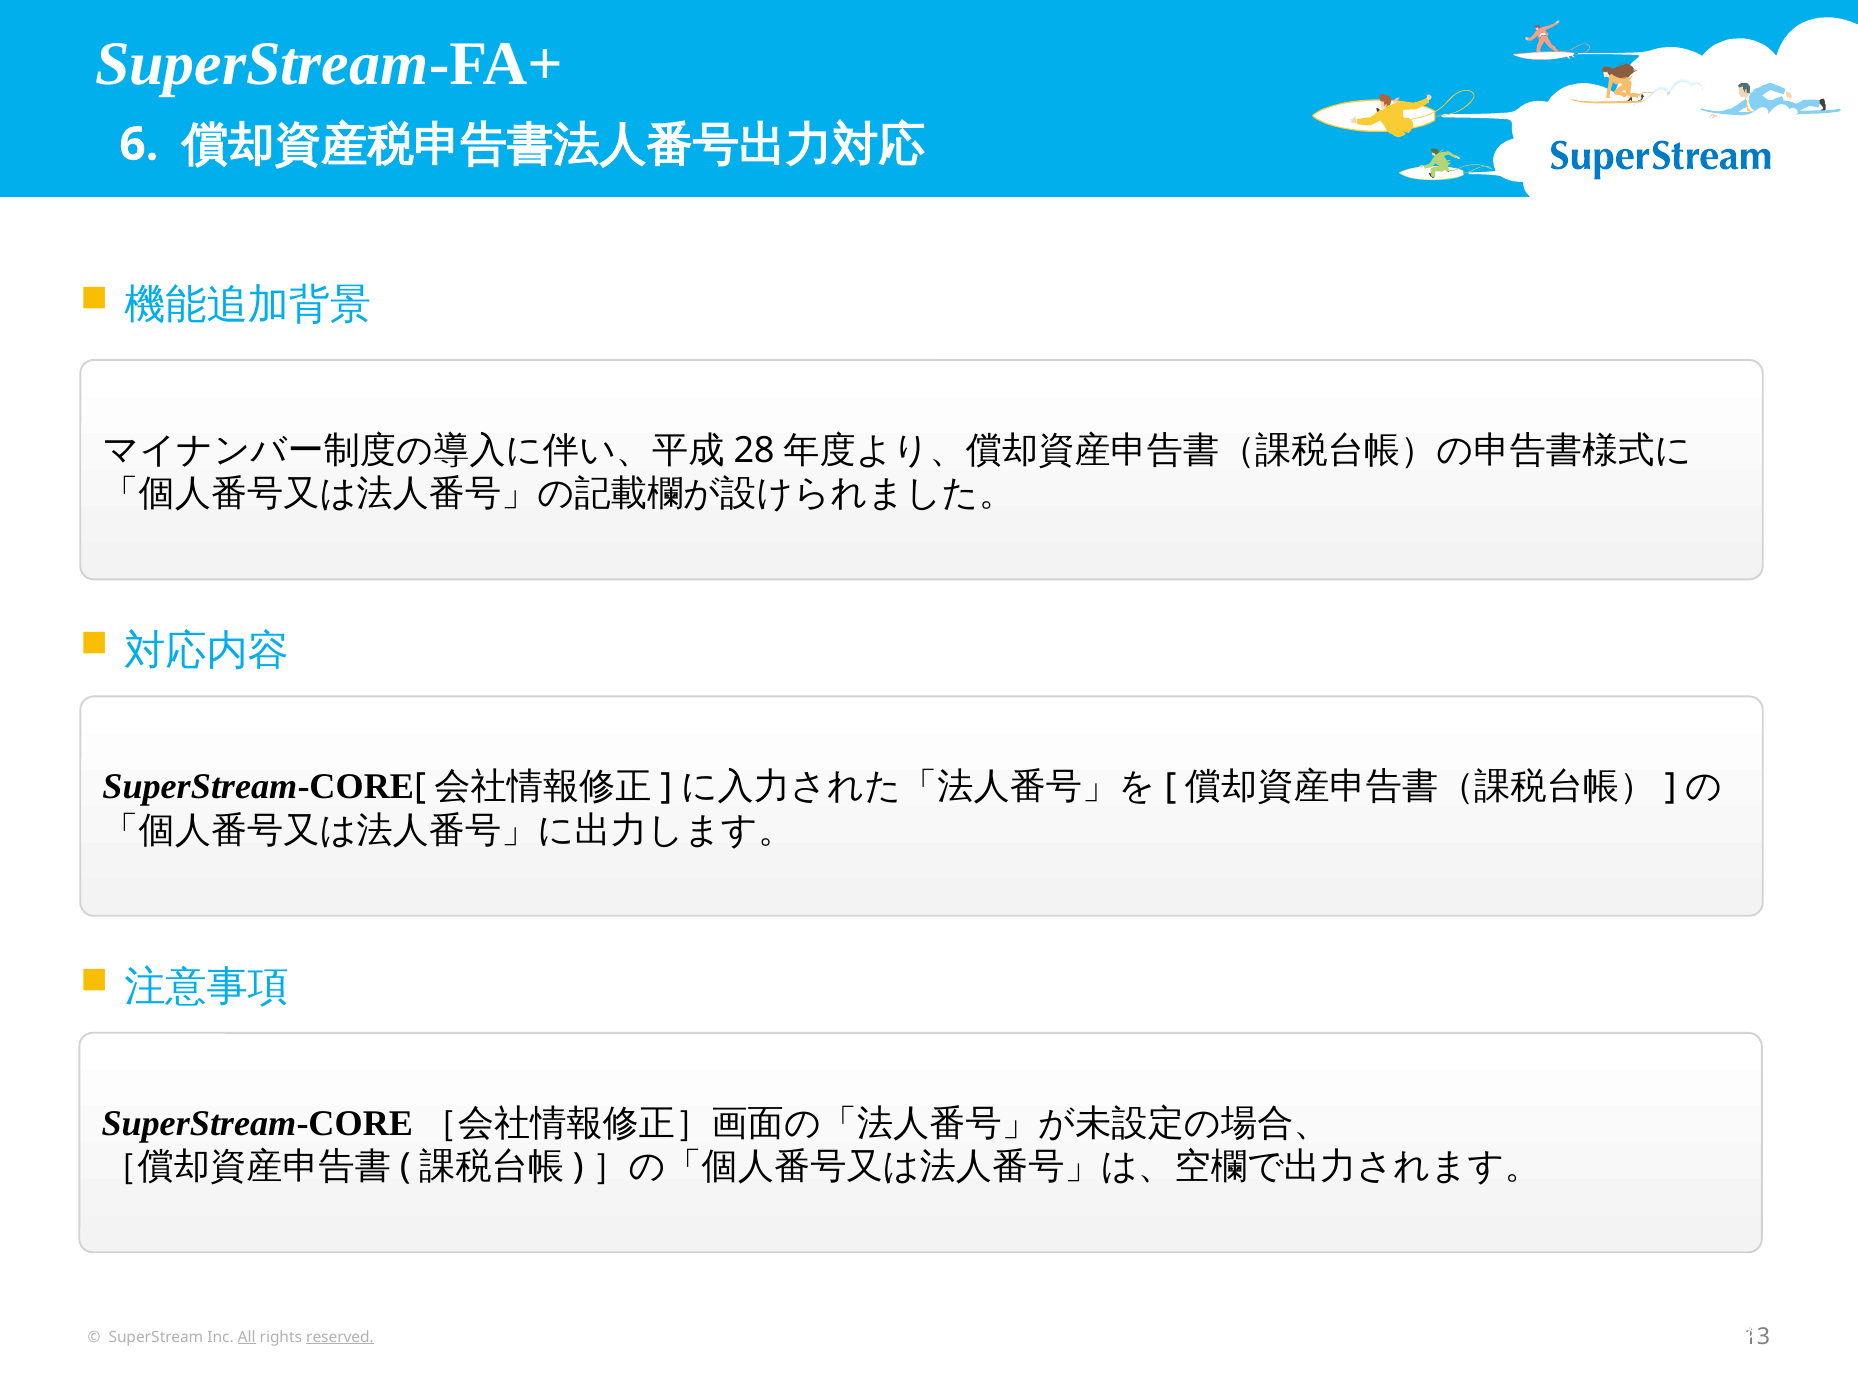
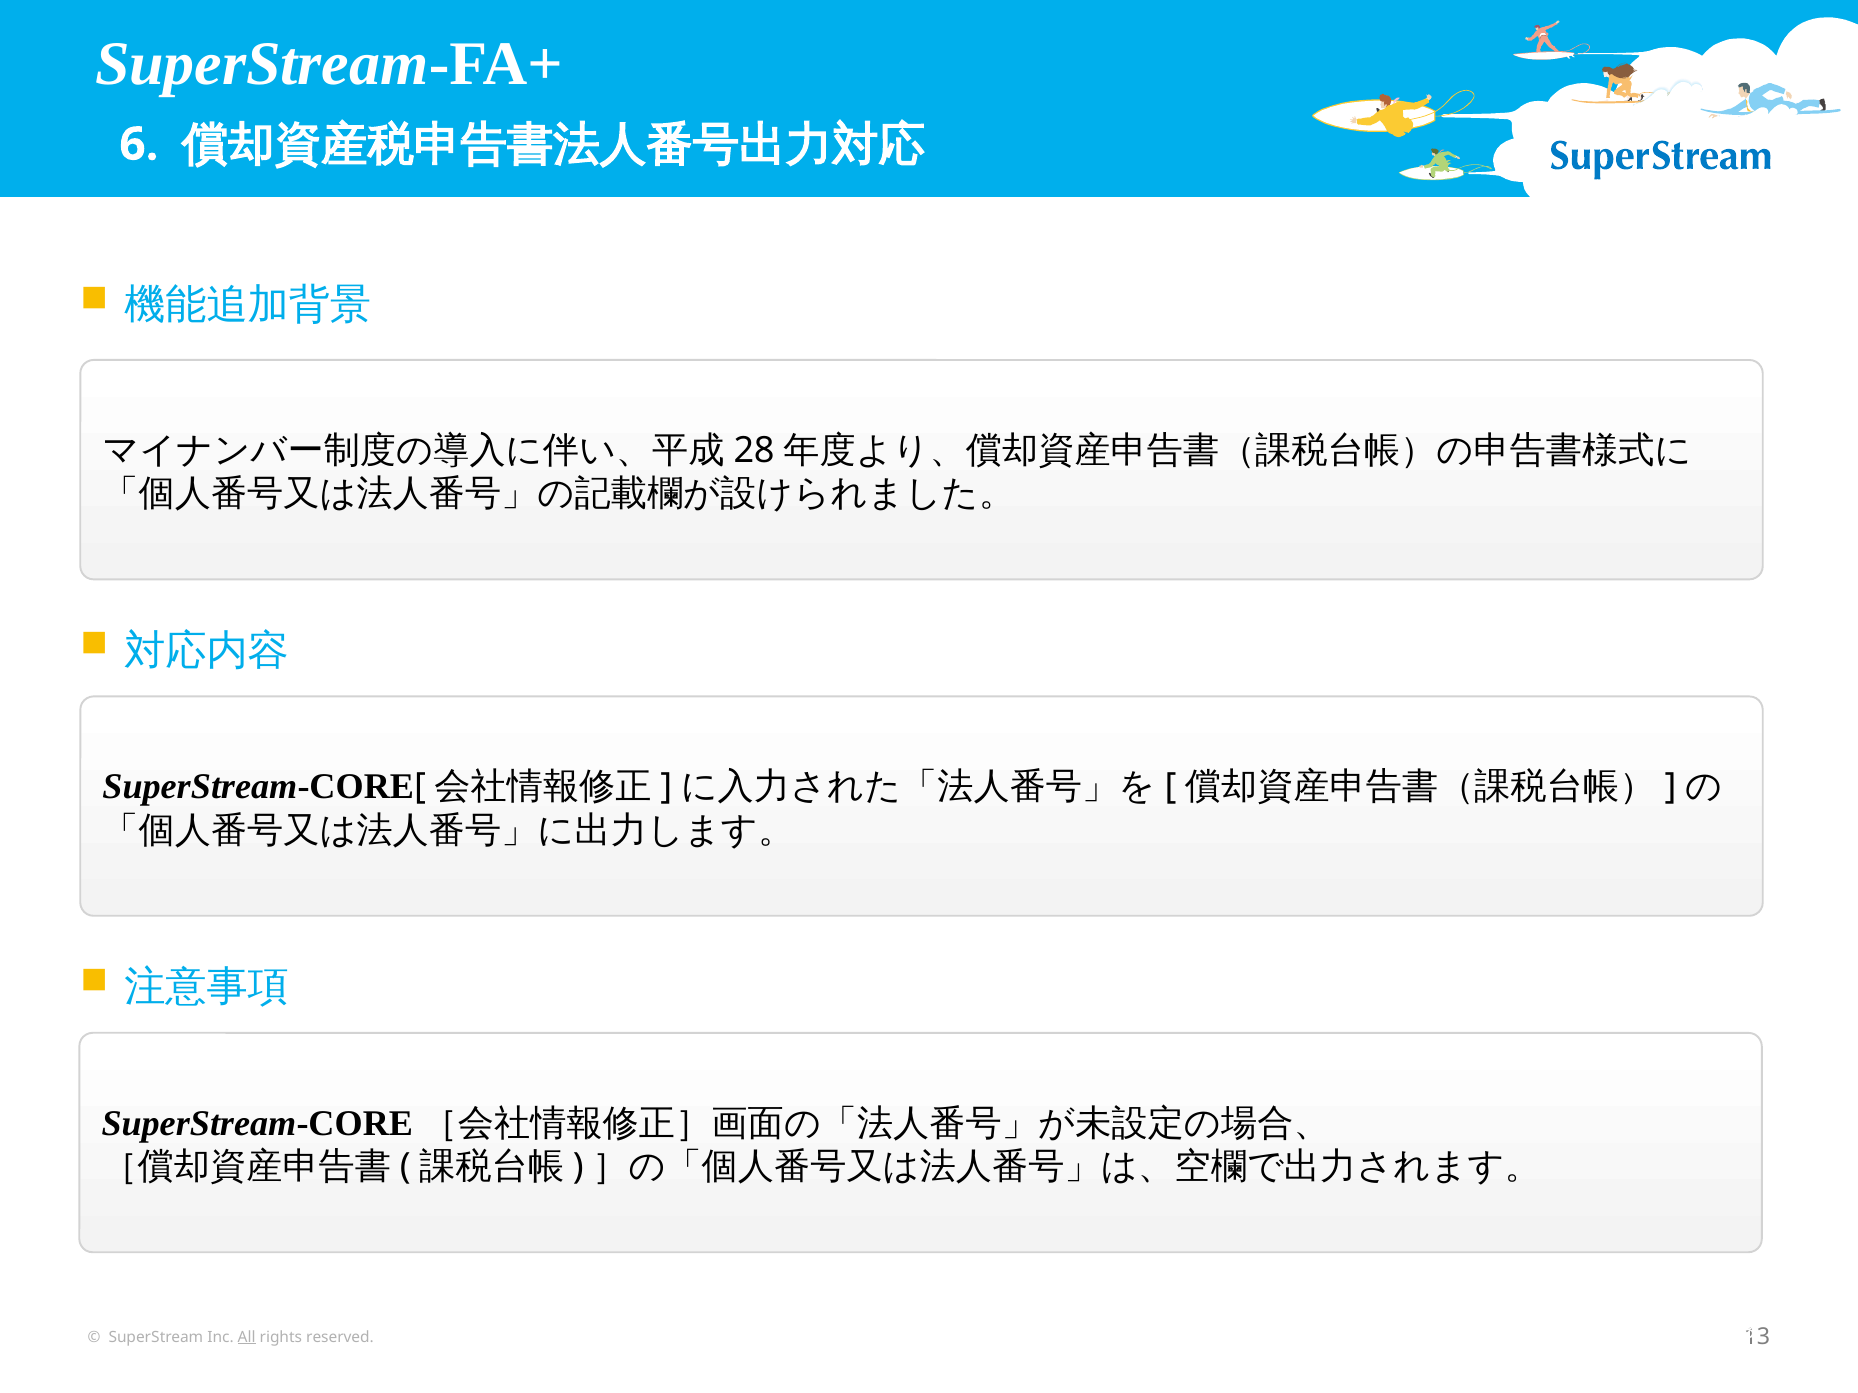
reserved underline: present -> none
